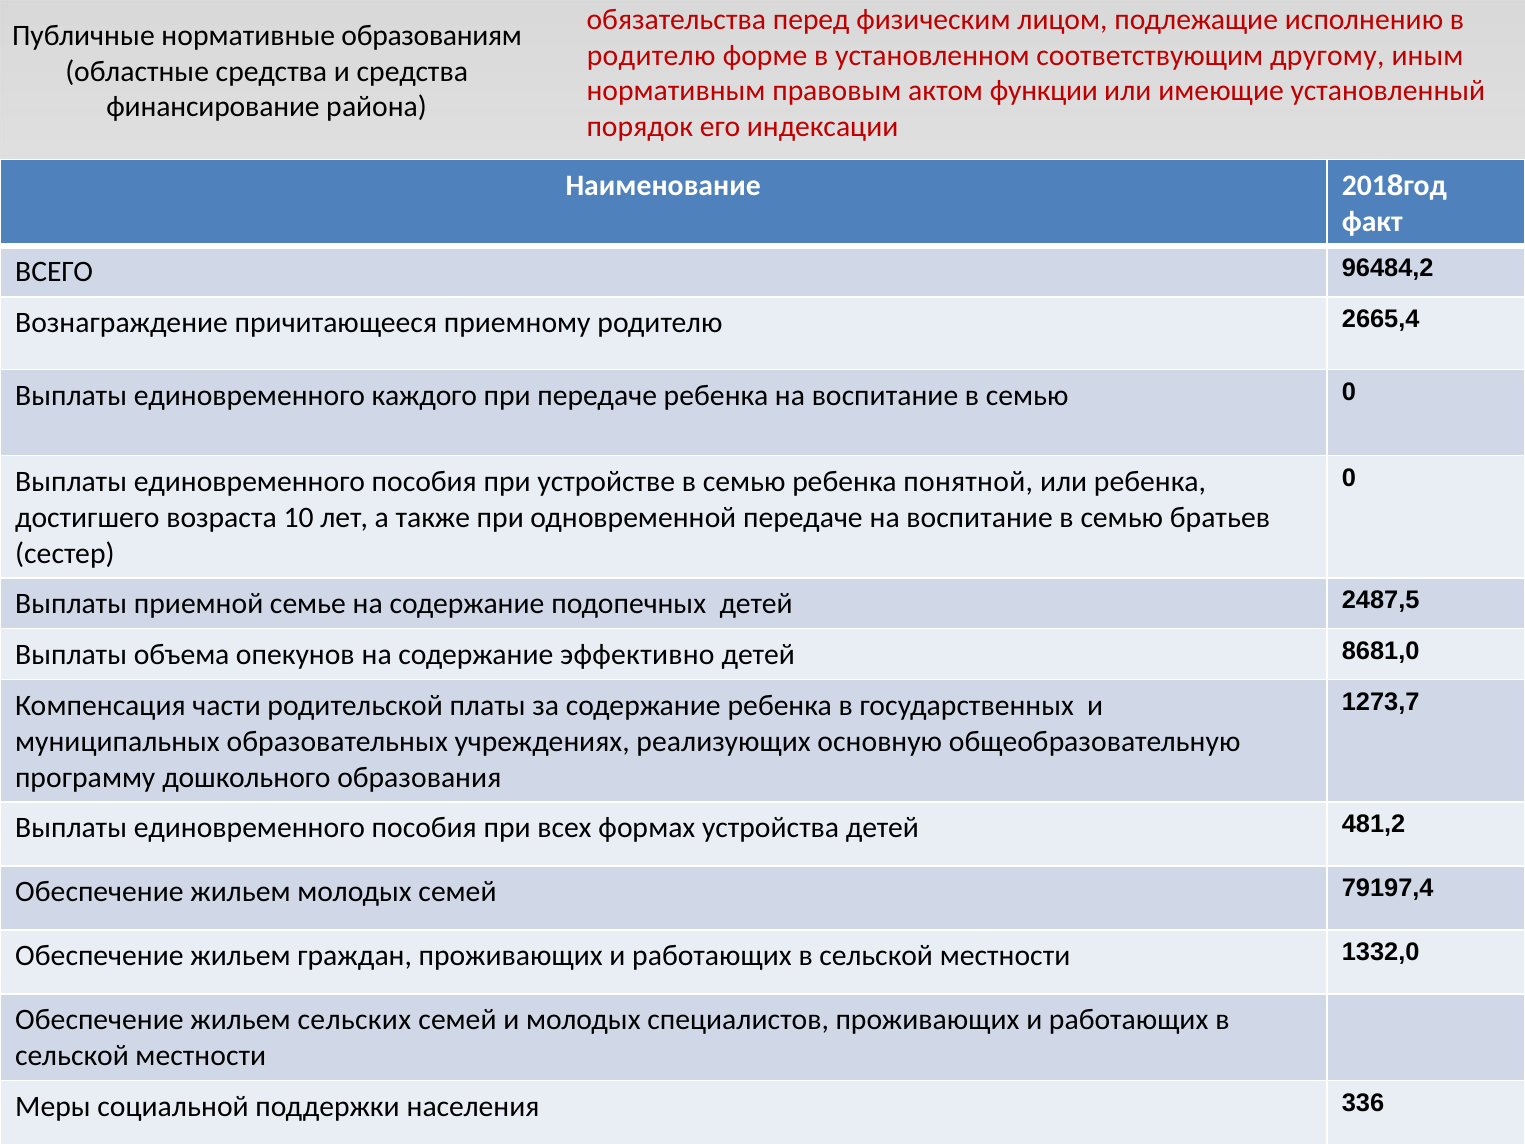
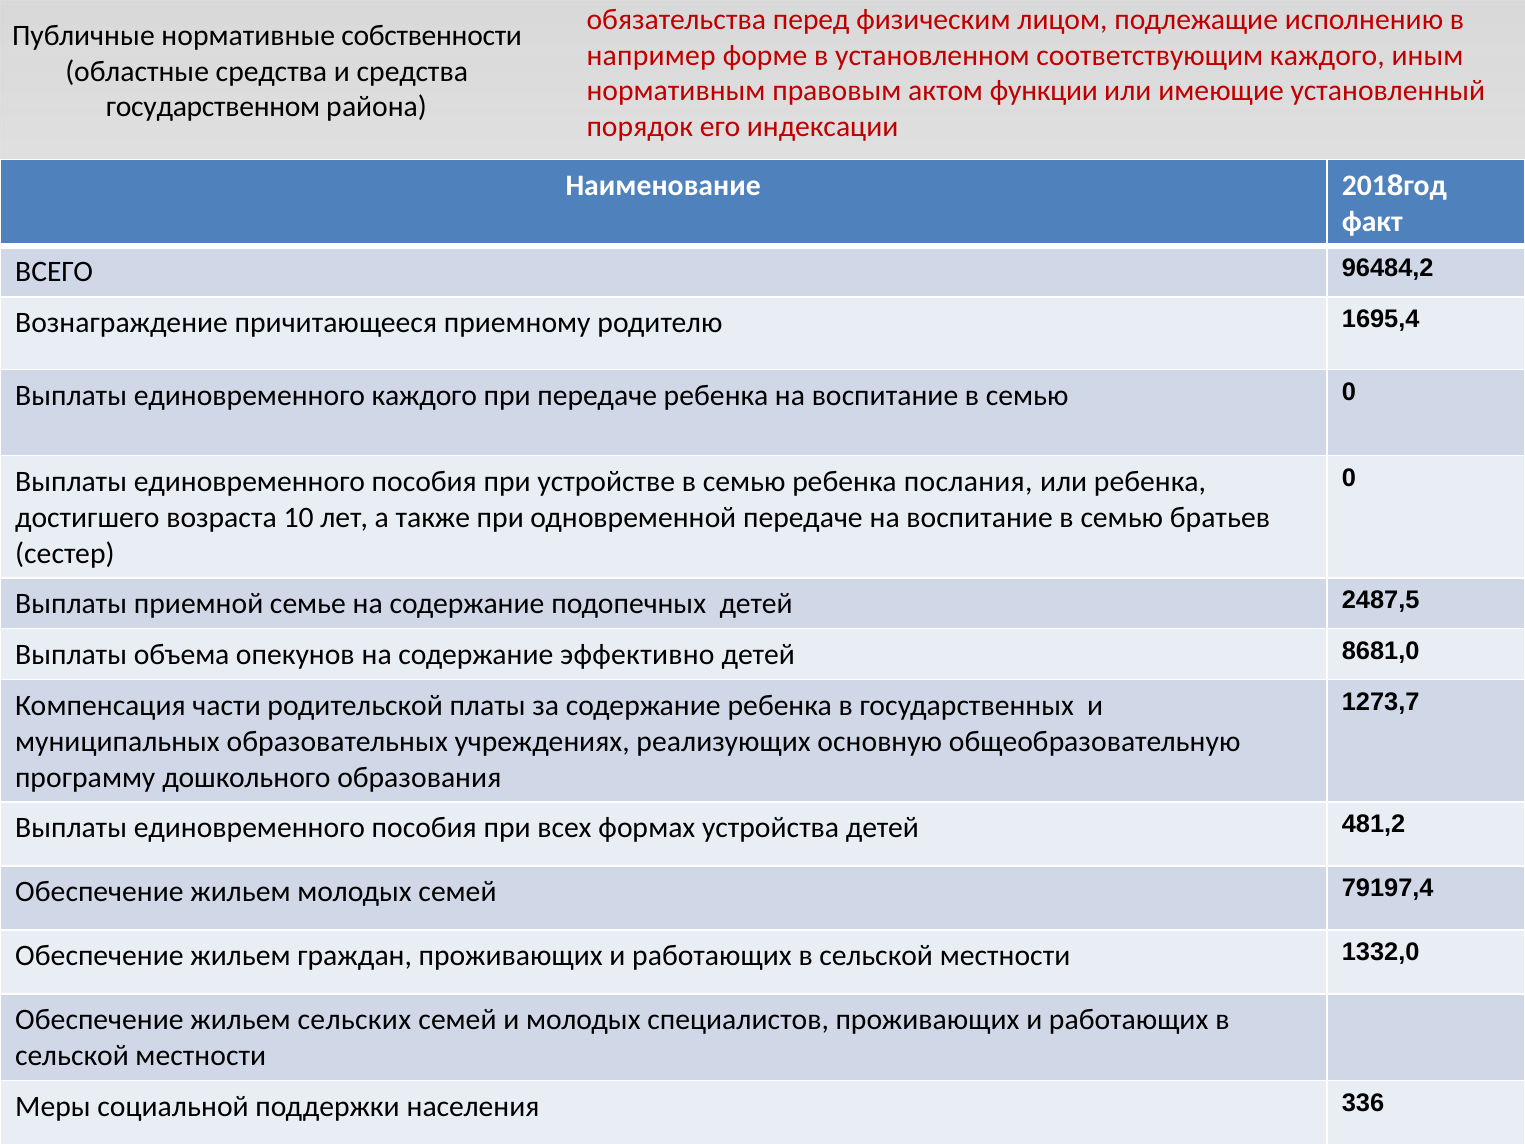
образованиям: образованиям -> собственности
родителю at (651, 55): родителю -> например
соответствующим другому: другому -> каждого
финансирование: финансирование -> государственном
2665,4: 2665,4 -> 1695,4
понятной: понятной -> послания
